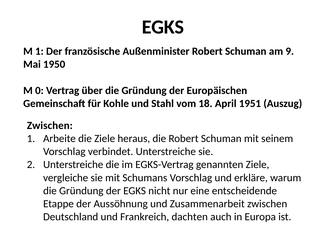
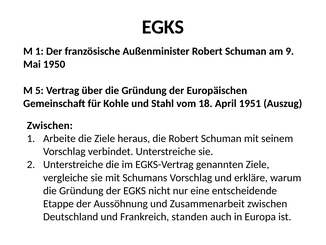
0: 0 -> 5
dachten: dachten -> standen
